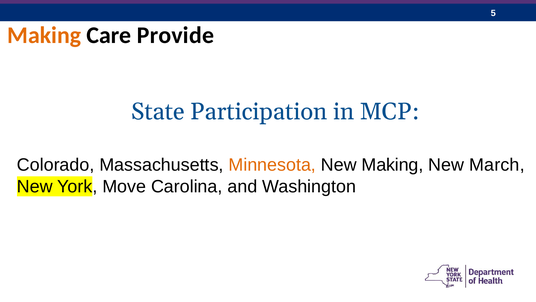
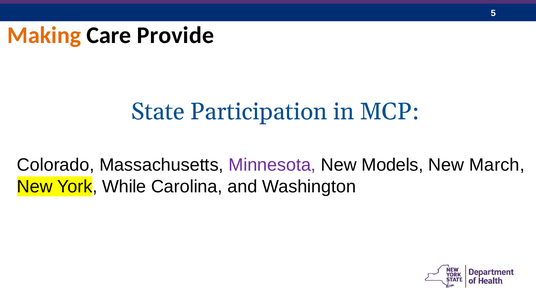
Minnesota colour: orange -> purple
New Making: Making -> Models
Move: Move -> While
